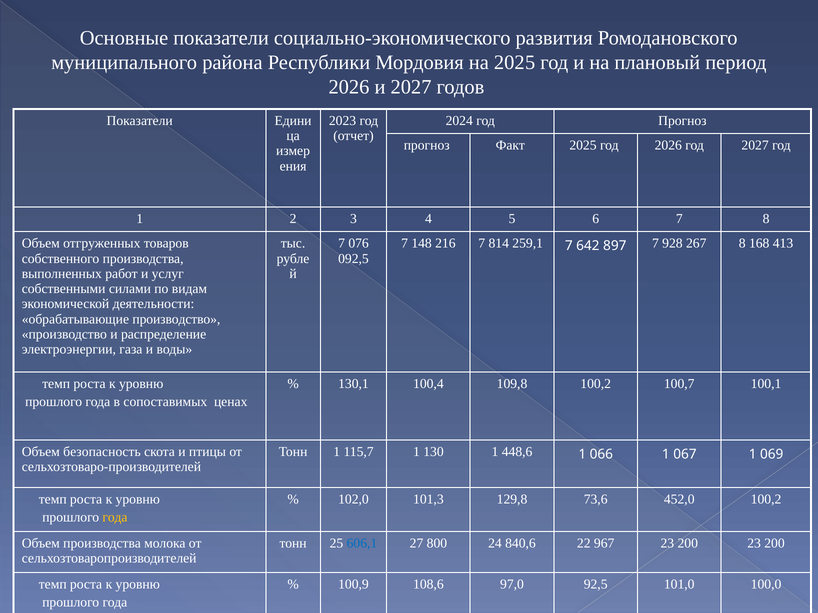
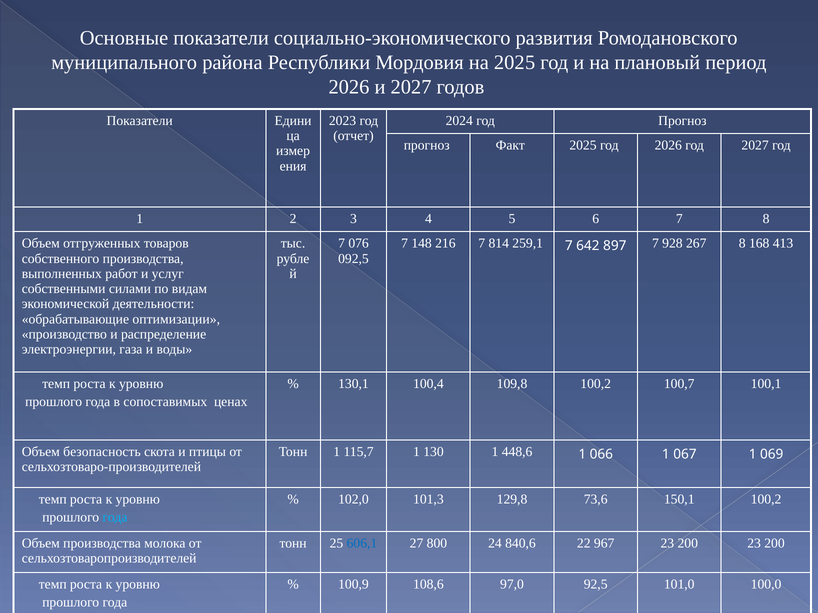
обрабатывающие производство: производство -> оптимизации
452,0: 452,0 -> 150,1
года at (115, 518) colour: yellow -> light blue
